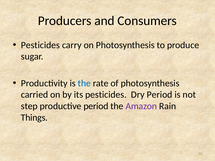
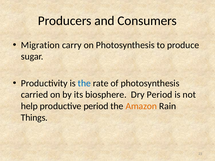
Pesticides at (40, 45): Pesticides -> Migration
its pesticides: pesticides -> biosphere
step: step -> help
Amazon colour: purple -> orange
